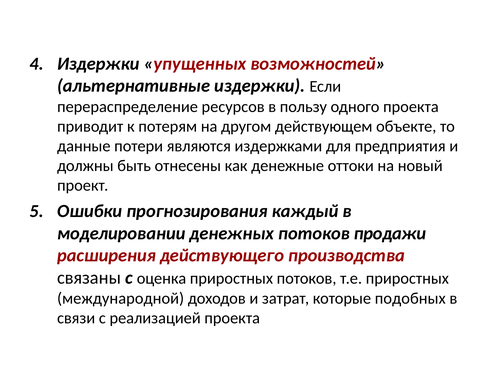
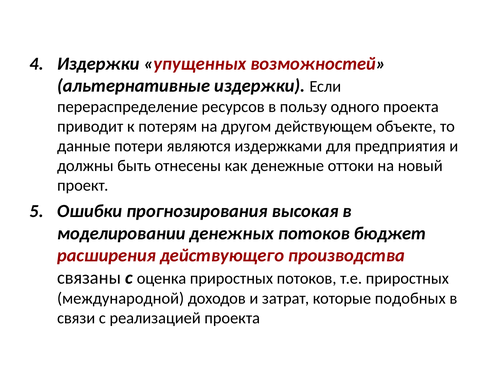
каждый: каждый -> высокая
продажи: продажи -> бюджет
